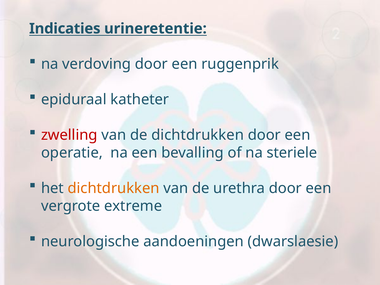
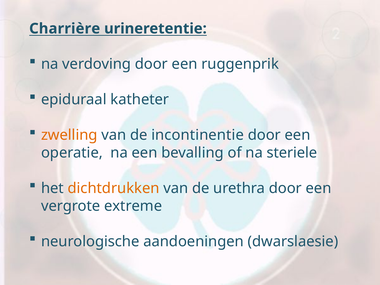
Indicaties: Indicaties -> Charrière
zwelling colour: red -> orange
de dichtdrukken: dichtdrukken -> incontinentie
